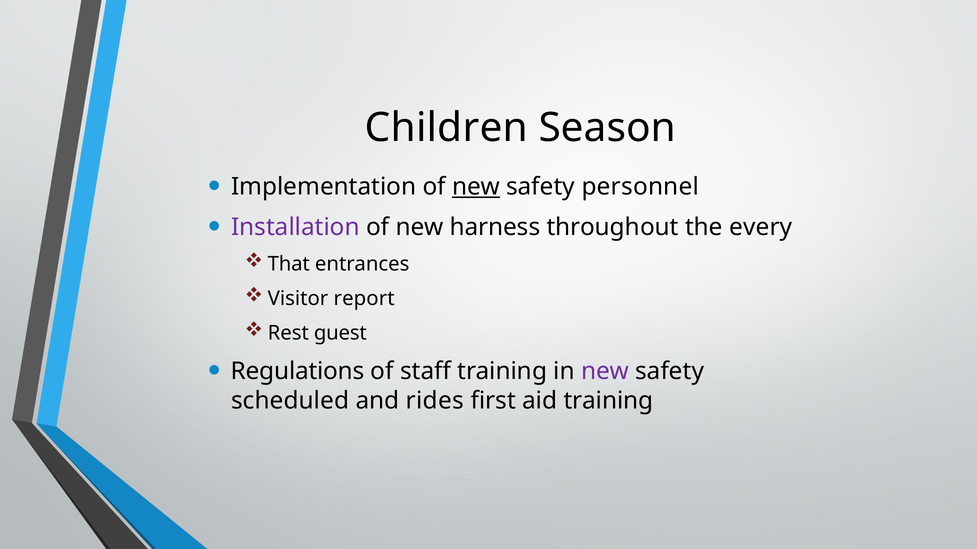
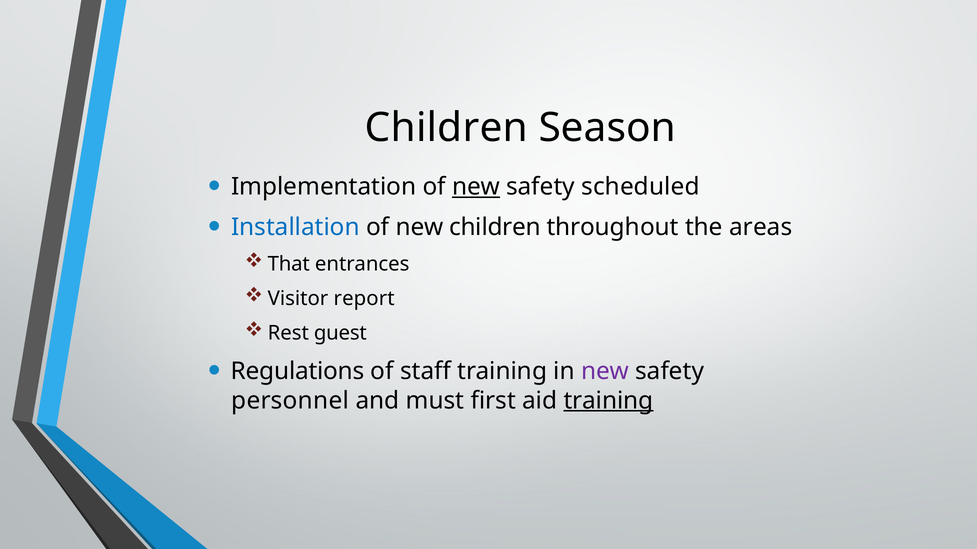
personnel: personnel -> scheduled
Installation colour: purple -> blue
new harness: harness -> children
every: every -> areas
scheduled: scheduled -> personnel
rides: rides -> must
training at (609, 401) underline: none -> present
